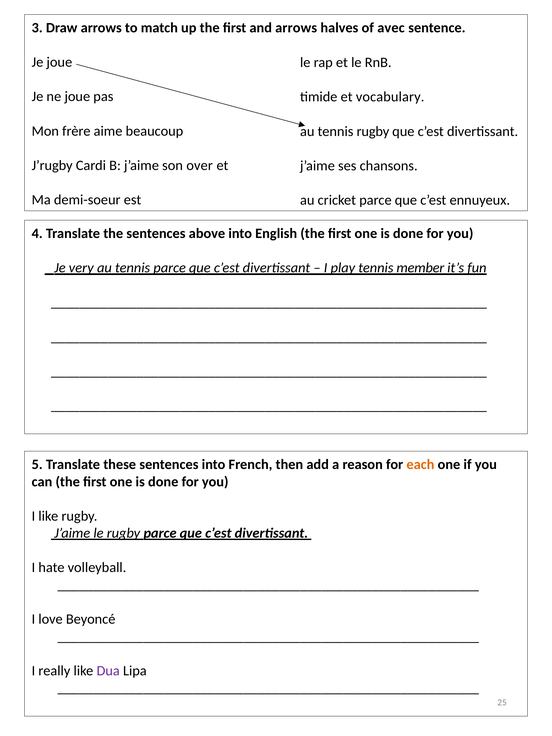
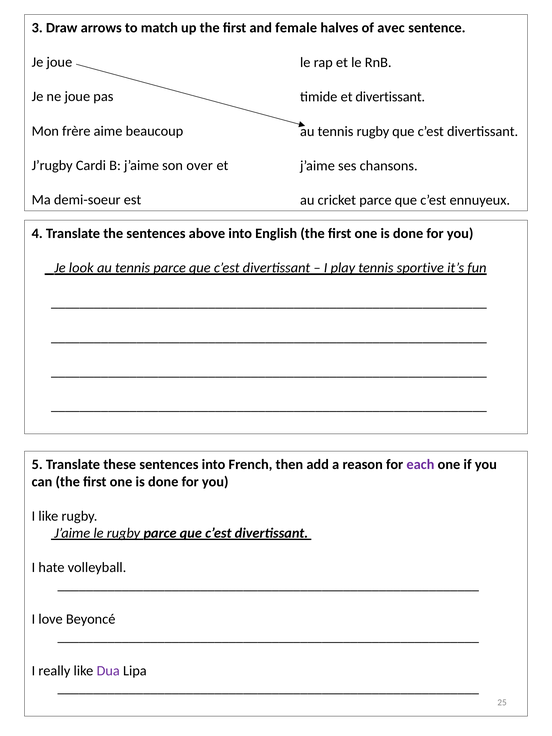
and arrows: arrows -> female
et vocabulary: vocabulary -> divertissant
very: very -> look
member: member -> sportive
each colour: orange -> purple
